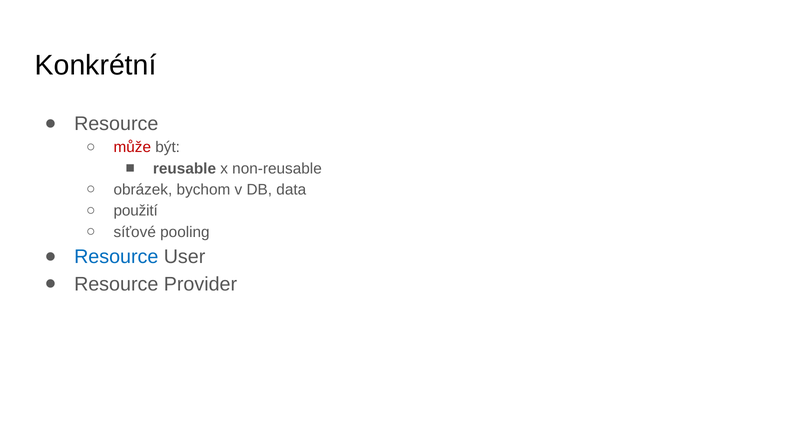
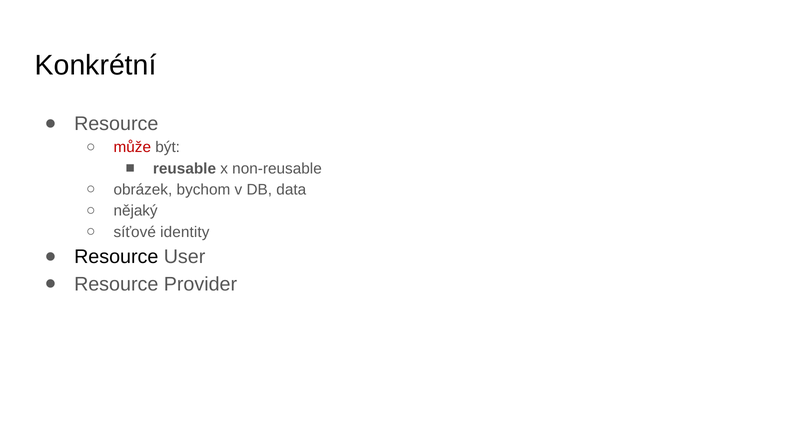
použití: použití -> nějaký
pooling: pooling -> identity
Resource at (116, 257) colour: blue -> black
